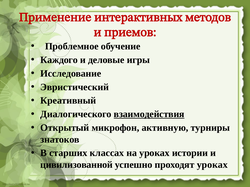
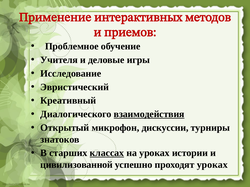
Каждого: Каждого -> Учителя
активную: активную -> дискуссии
классах underline: none -> present
